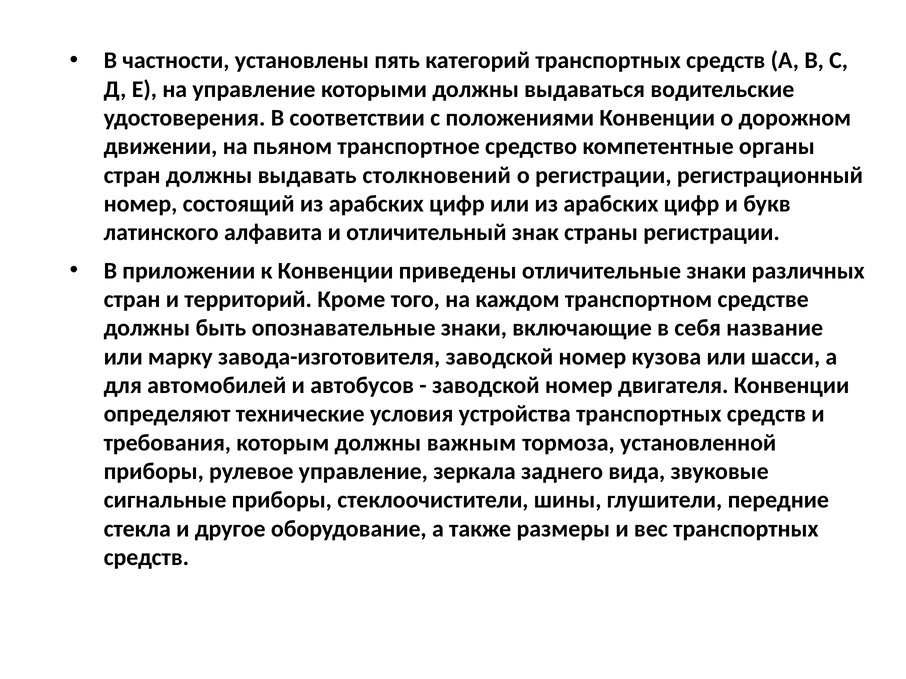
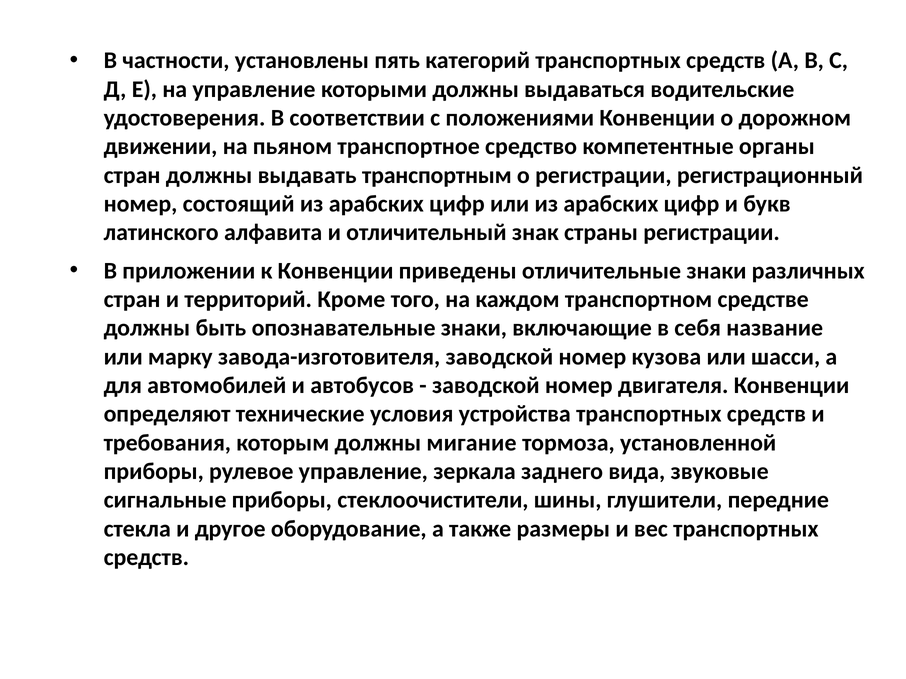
столкновений: столкновений -> транспортным
важным: важным -> мигание
